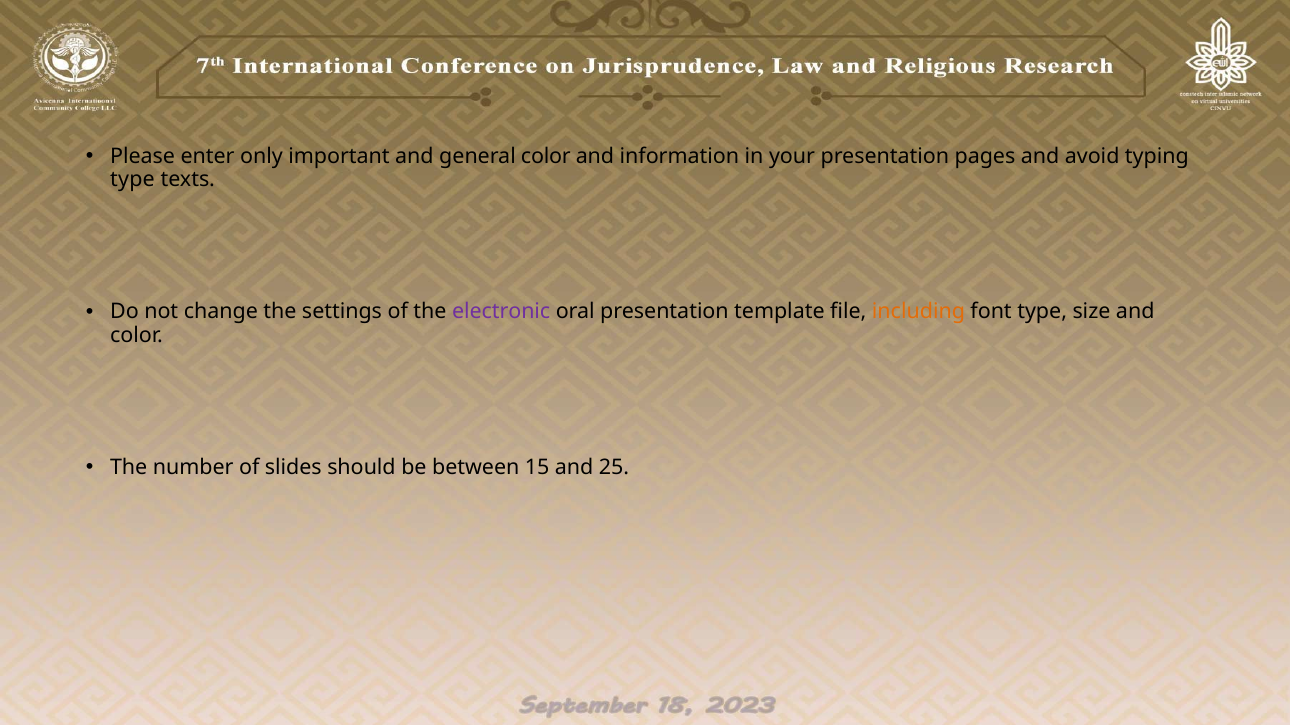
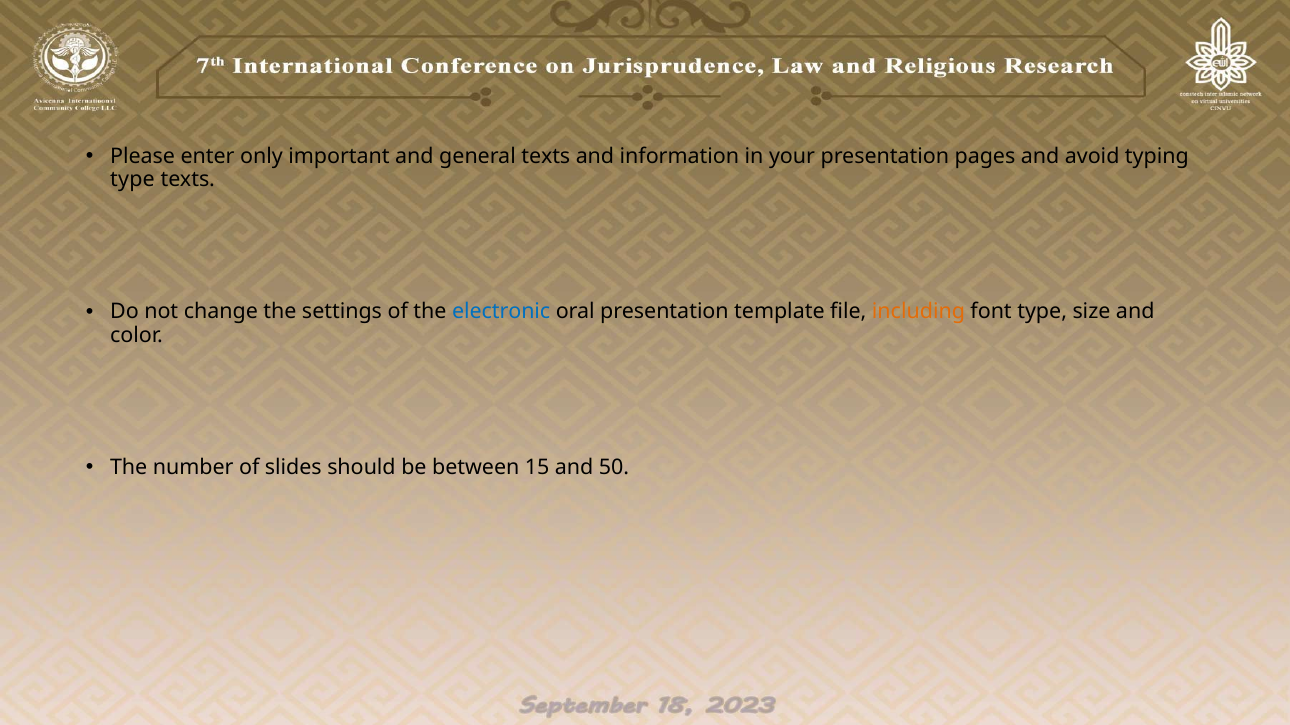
general color: color -> texts
electronic colour: purple -> blue
25: 25 -> 50
